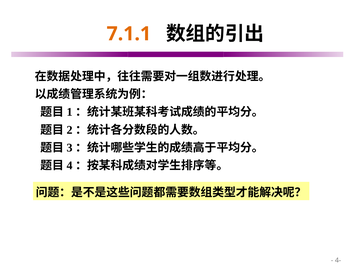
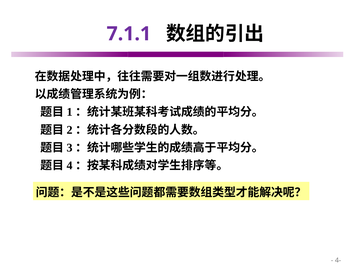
7.1.1 colour: orange -> purple
